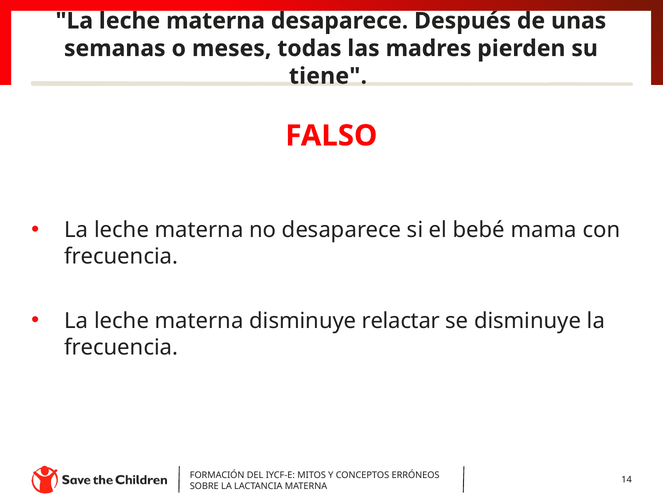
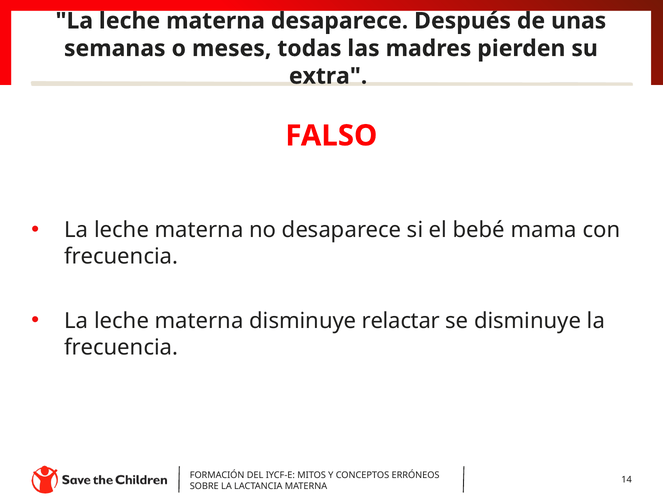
tiene: tiene -> extra
